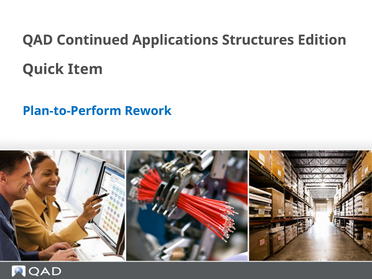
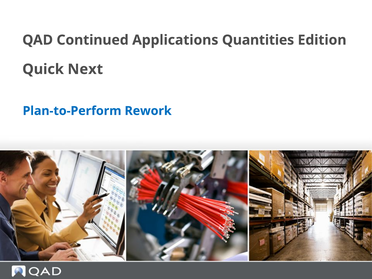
Structures: Structures -> Quantities
Item: Item -> Next
